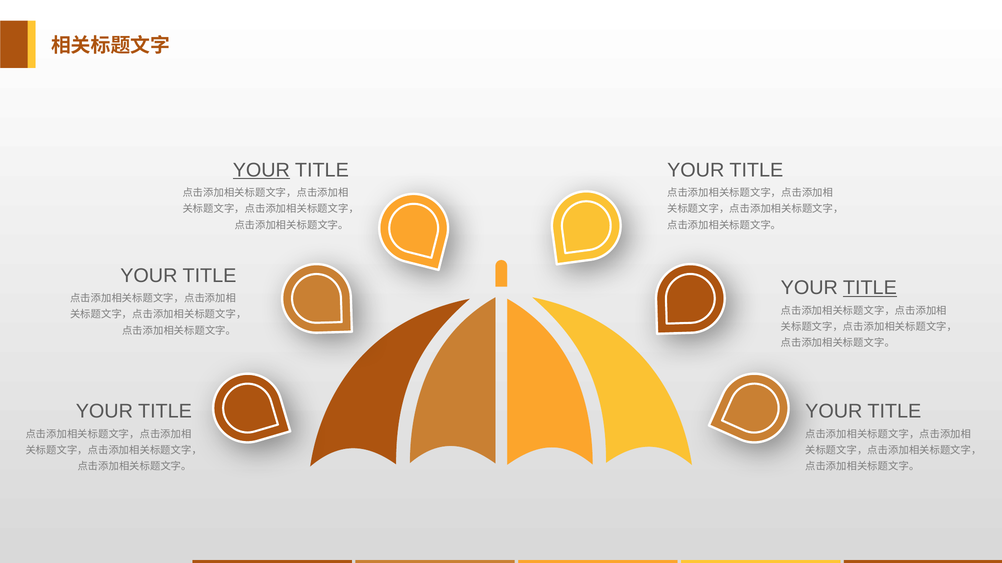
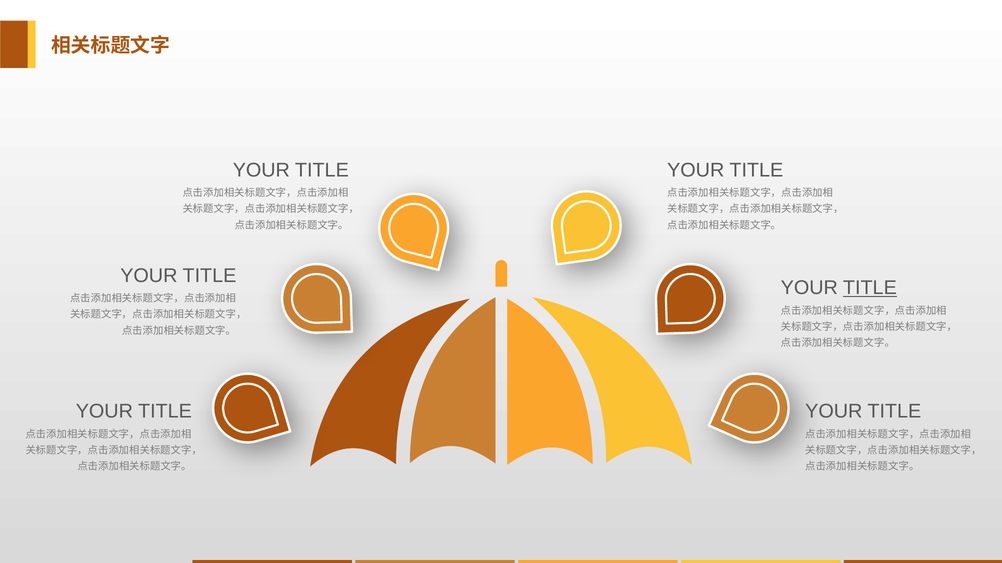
YOUR at (261, 170) underline: present -> none
